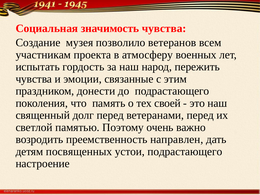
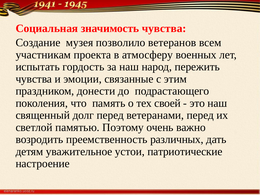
направлен: направлен -> различных
посвященных: посвященных -> уважительное
устои подрастающего: подрастающего -> патриотические
